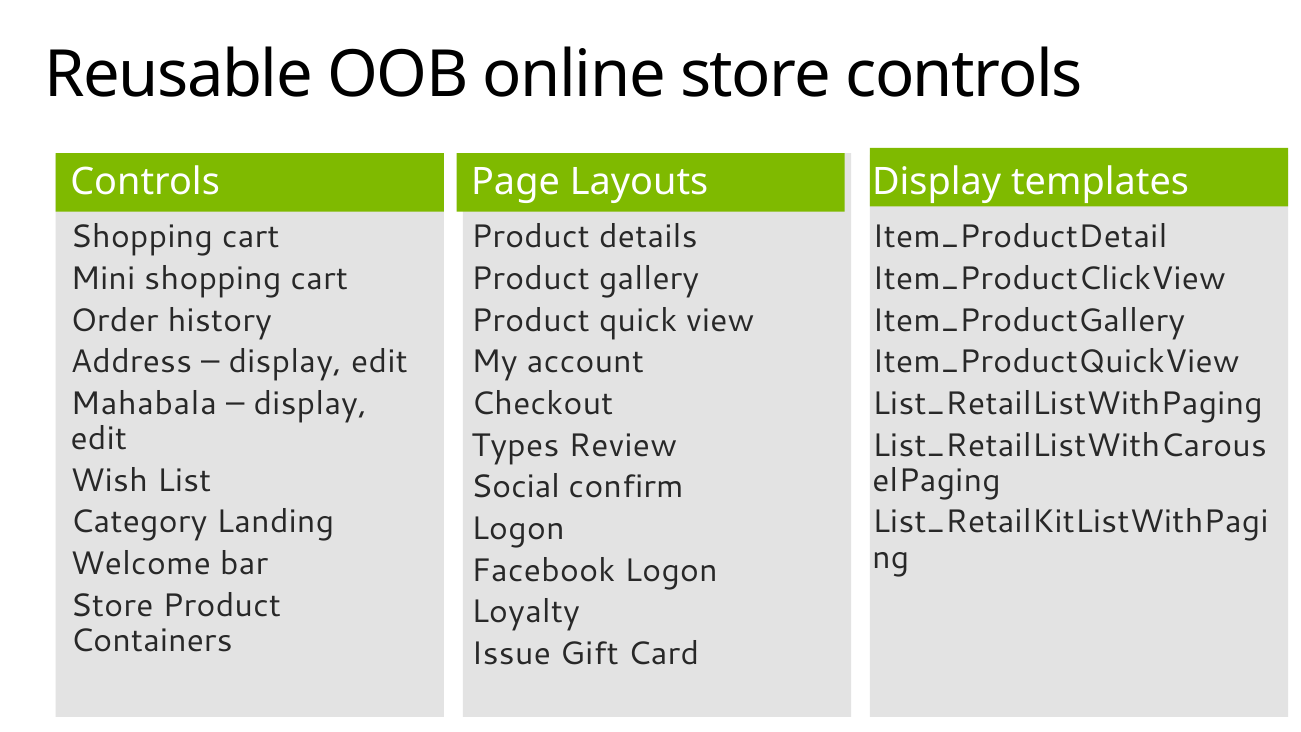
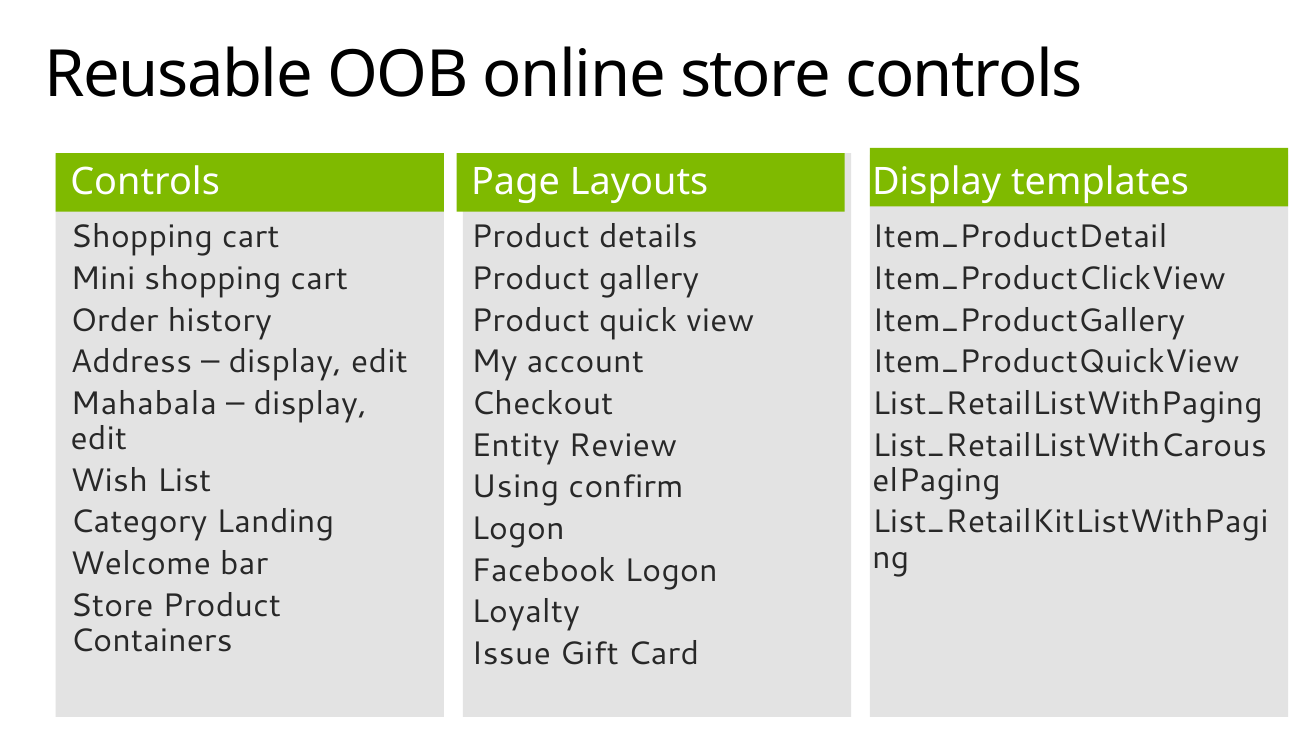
Types: Types -> Entity
Social: Social -> Using
